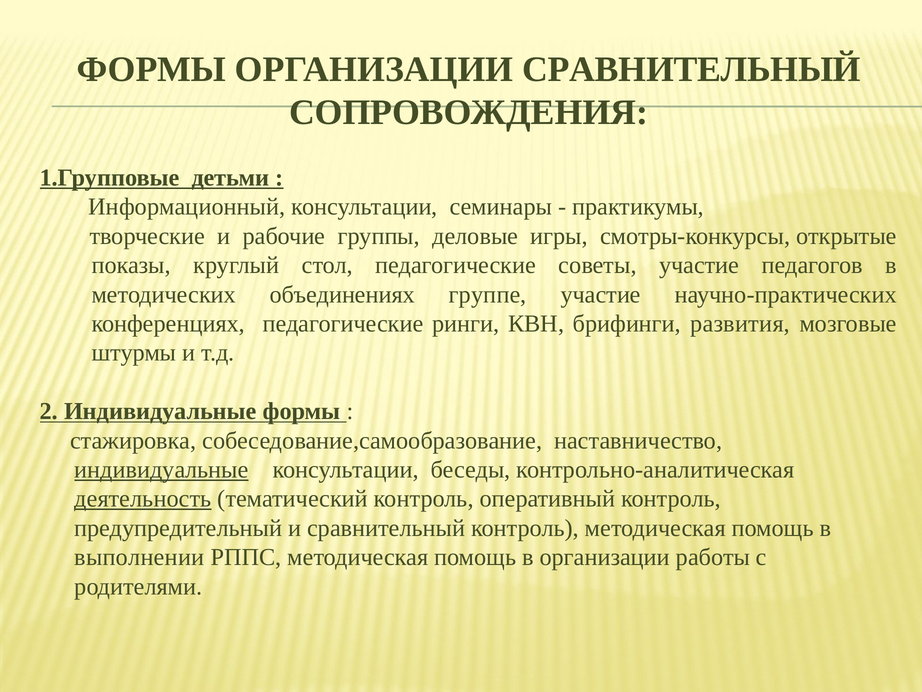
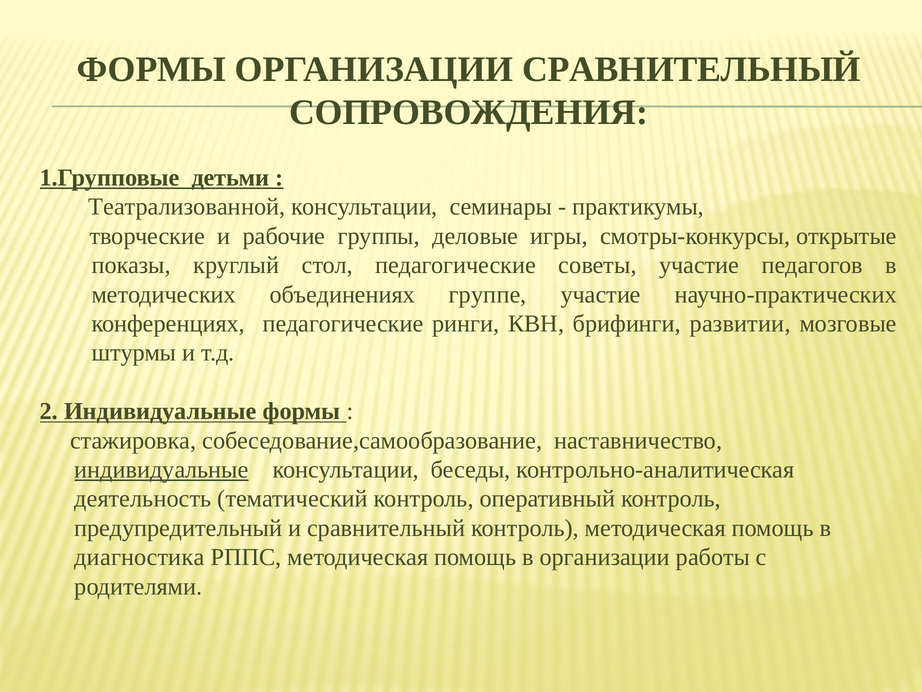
Информационный: Информационный -> Театрализованной
развития: развития -> развитии
деятельность underline: present -> none
выполнении: выполнении -> диагностика
